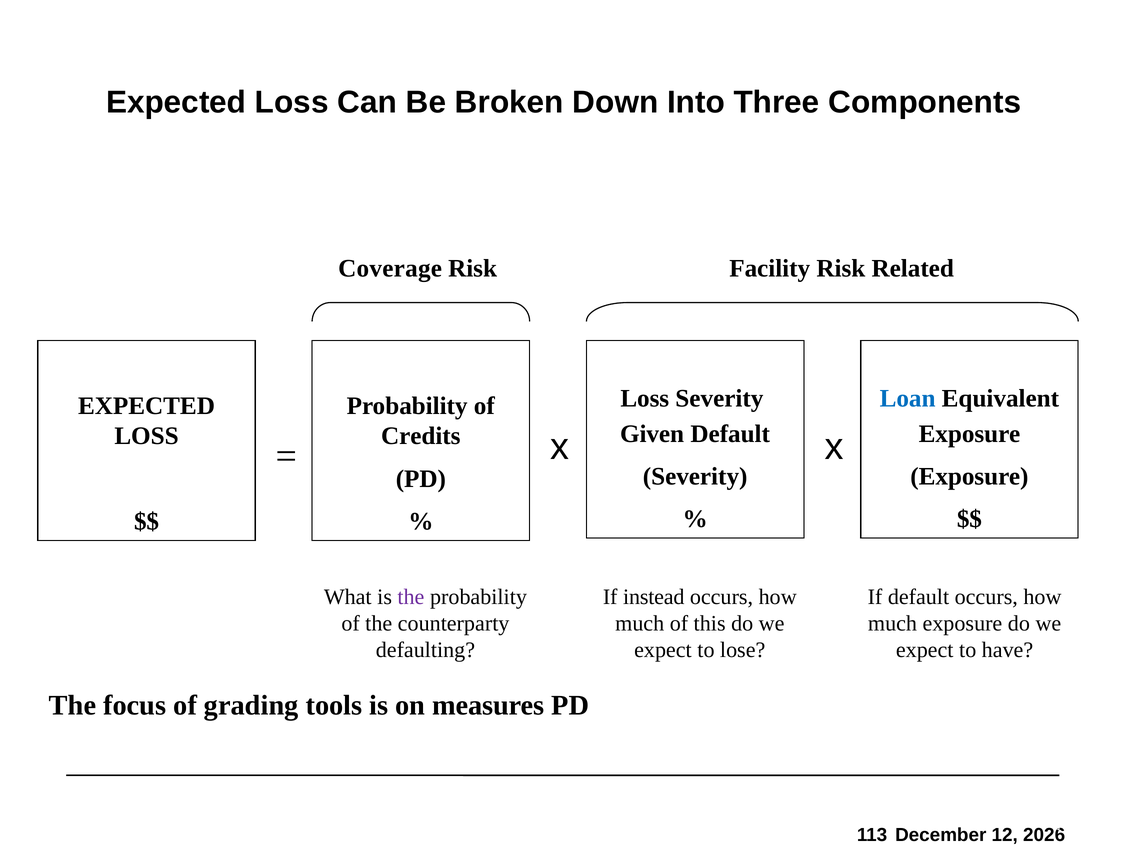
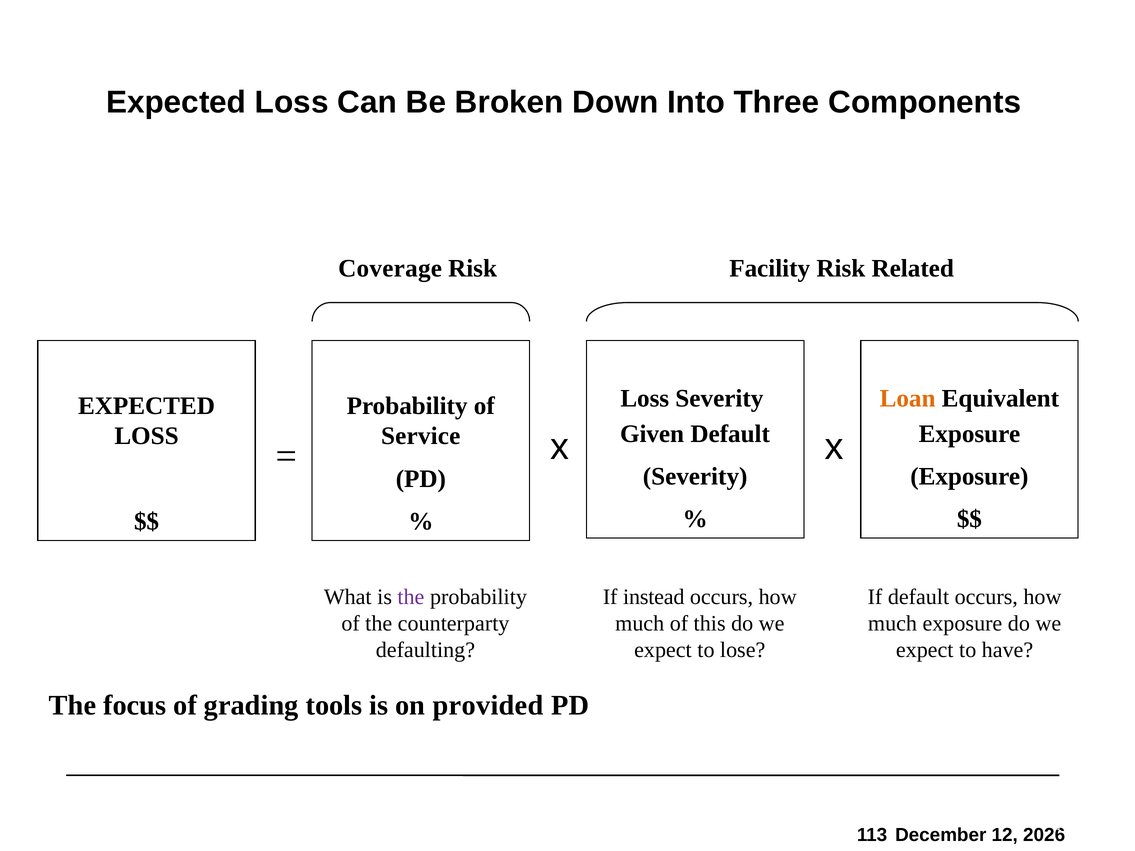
Loan colour: blue -> orange
Credits: Credits -> Service
measures: measures -> provided
